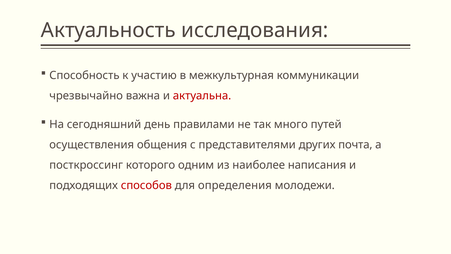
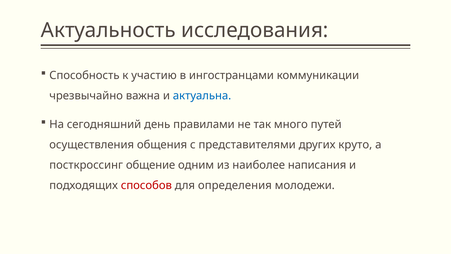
межкультурная: межкультурная -> ингостранцами
актуальна colour: red -> blue
почта: почта -> круто
которого: которого -> общение
